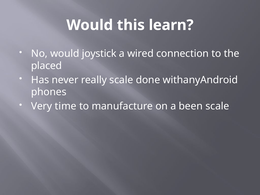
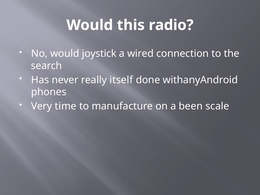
learn: learn -> radio
placed: placed -> search
really scale: scale -> itself
